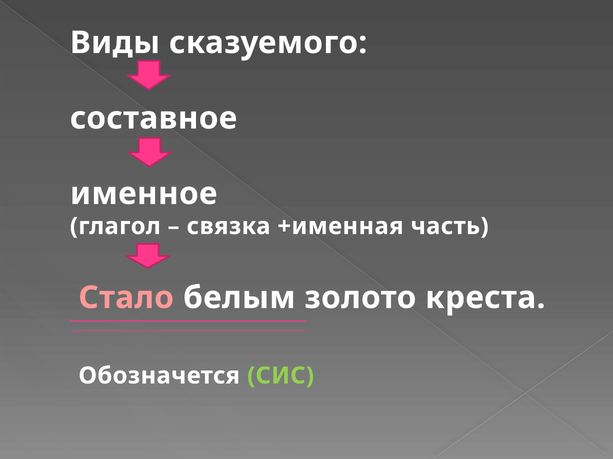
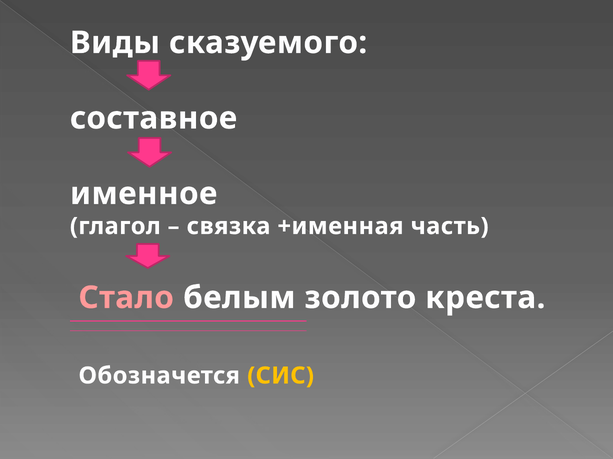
СИС colour: light green -> yellow
